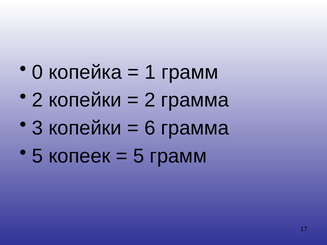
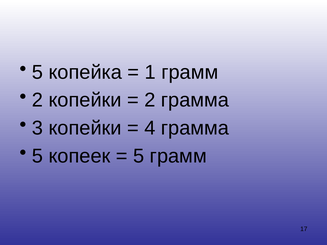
0 at (37, 72): 0 -> 5
6: 6 -> 4
